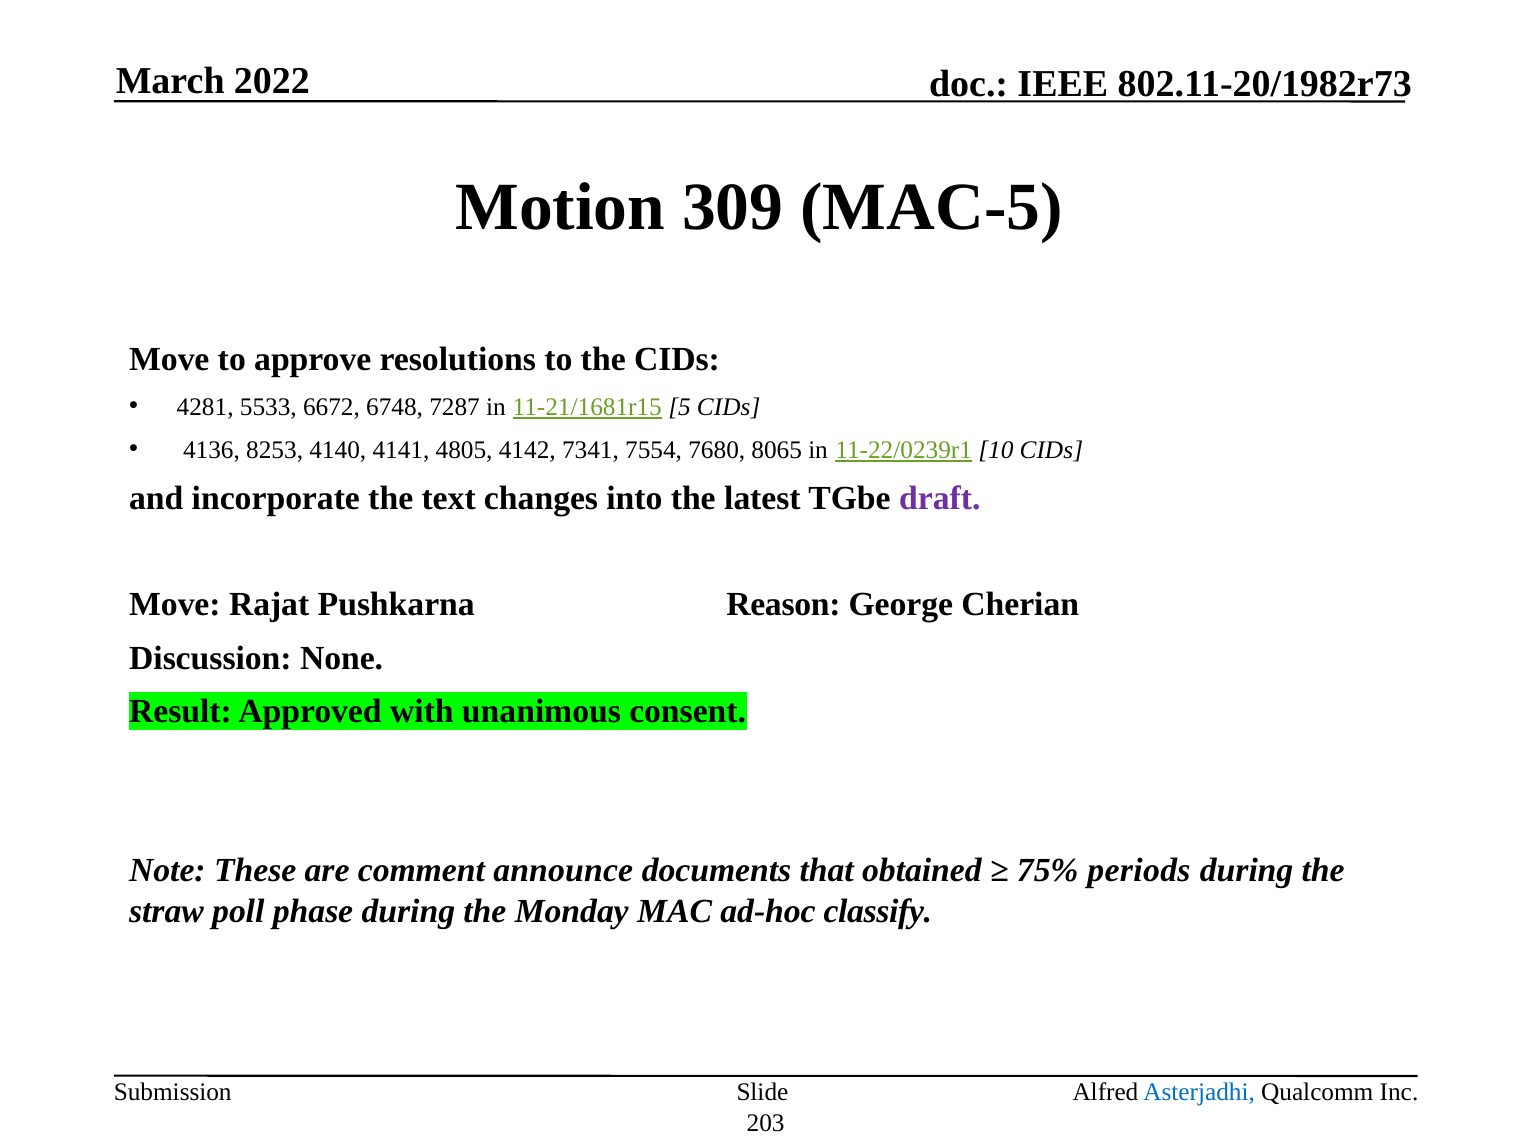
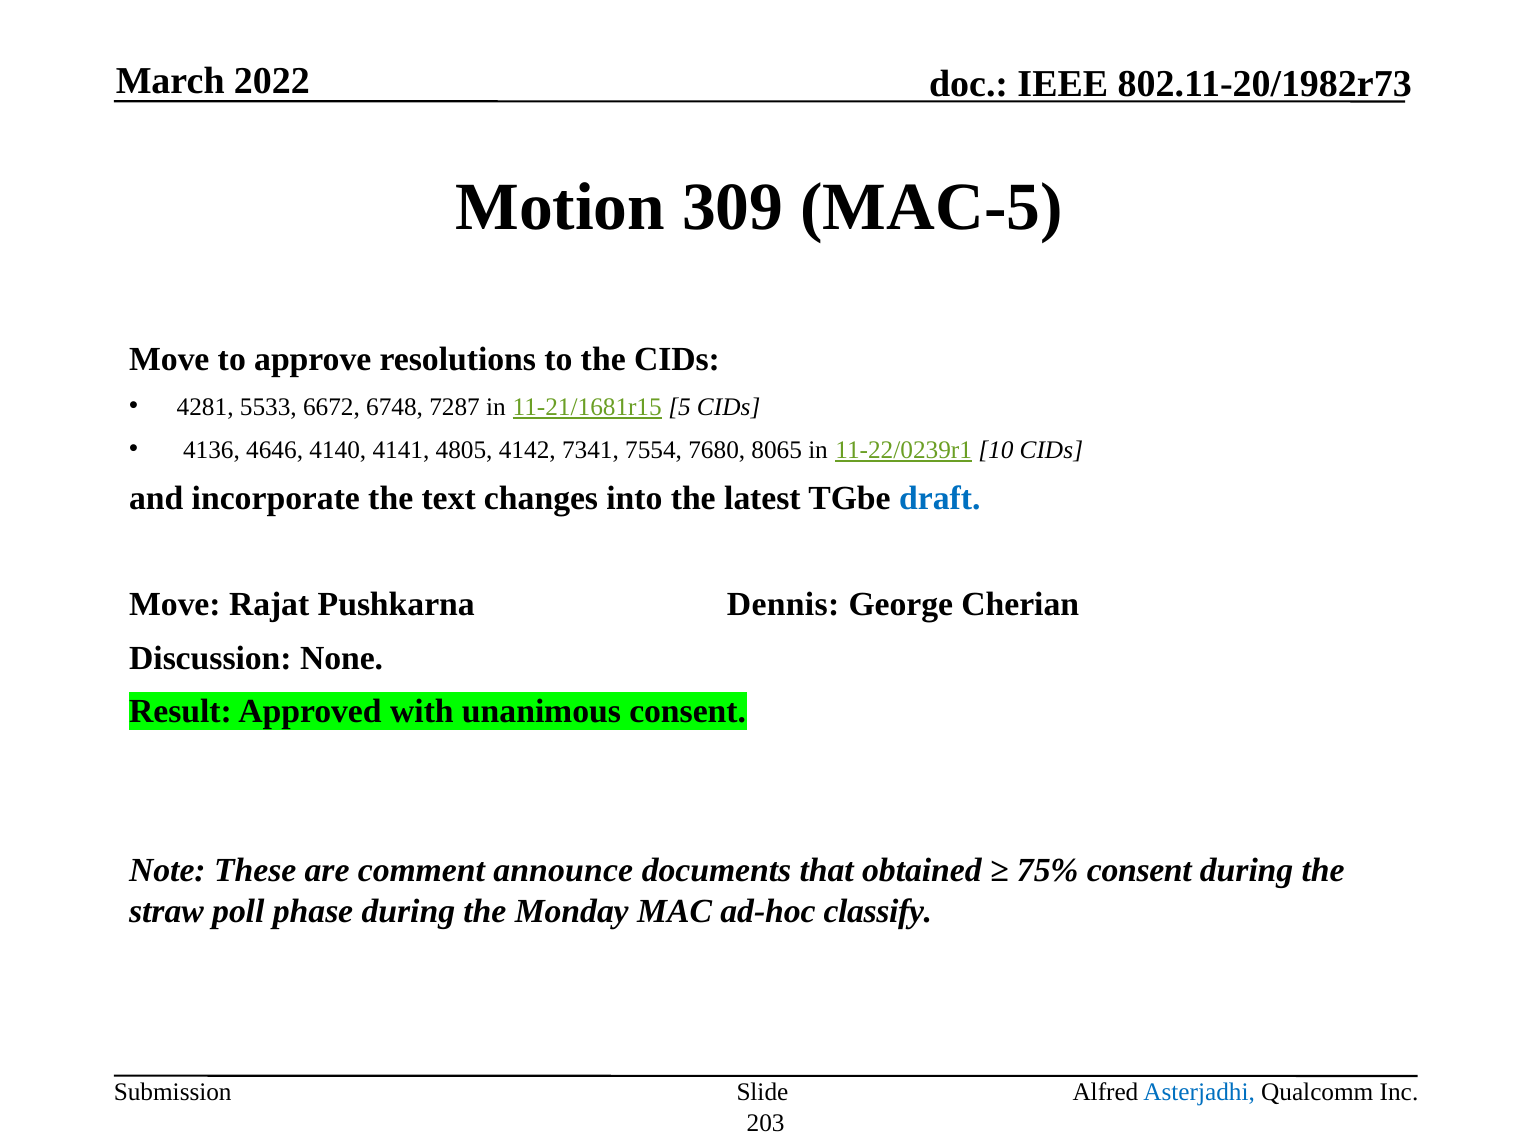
8253: 8253 -> 4646
draft colour: purple -> blue
Reason: Reason -> Dennis
75% periods: periods -> consent
